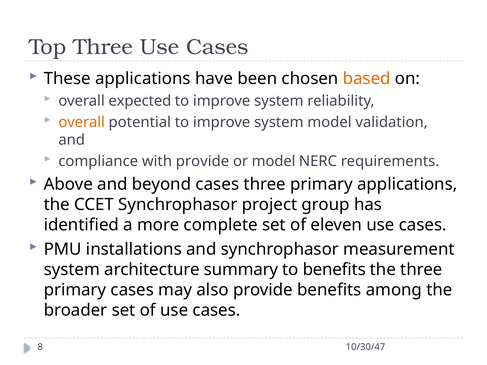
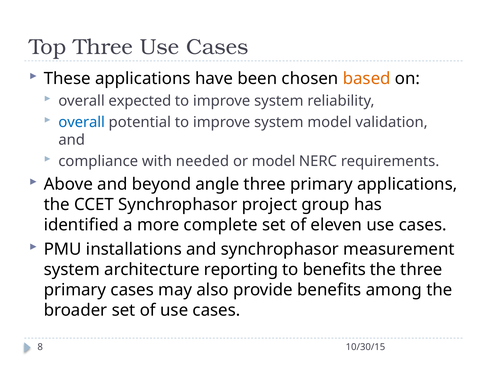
overall at (82, 122) colour: orange -> blue
with provide: provide -> needed
beyond cases: cases -> angle
summary: summary -> reporting
10/30/47: 10/30/47 -> 10/30/15
